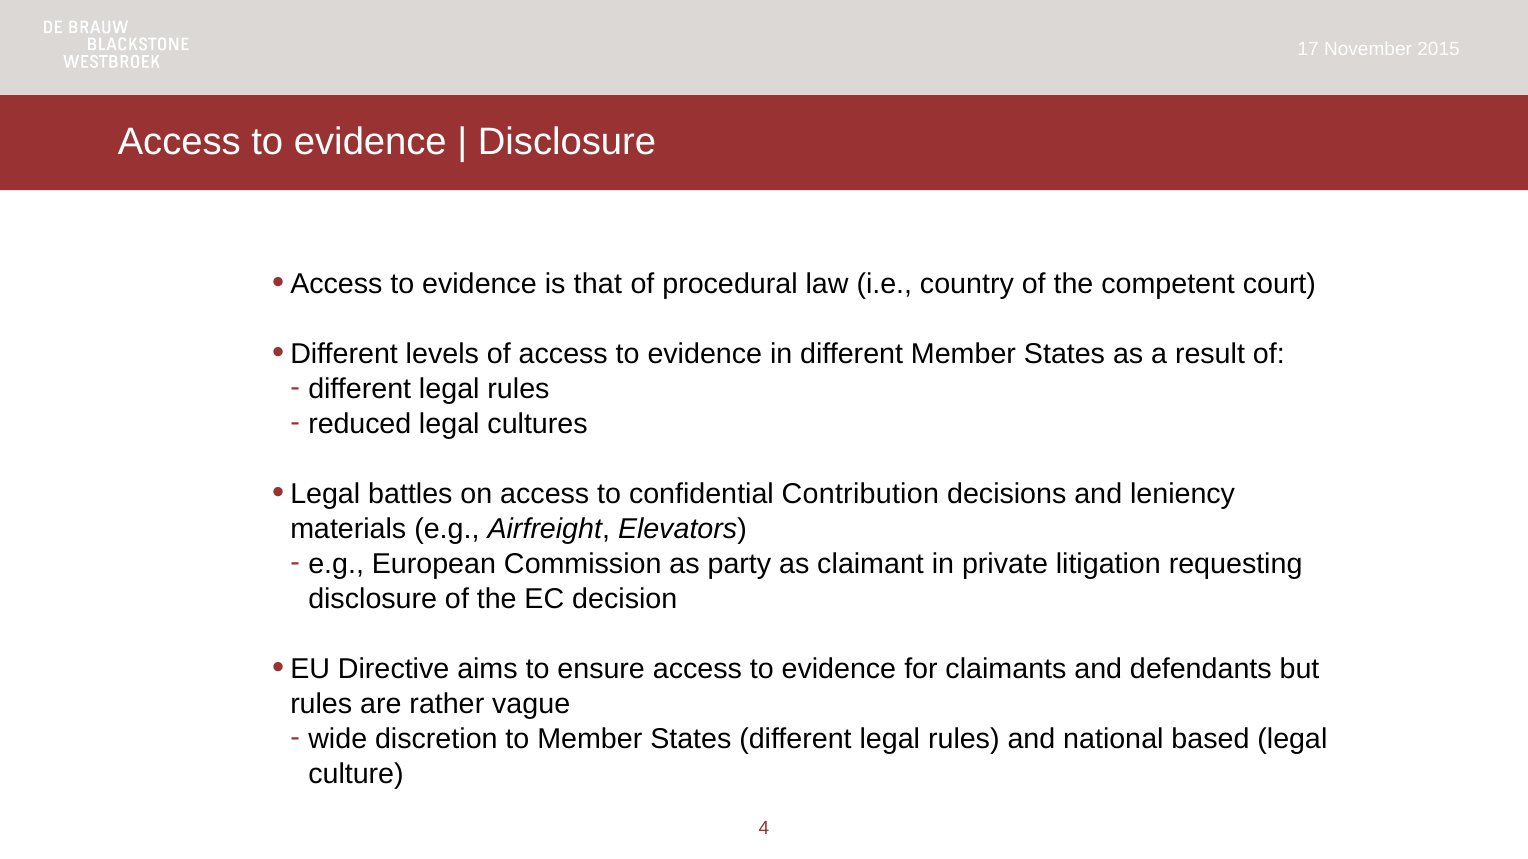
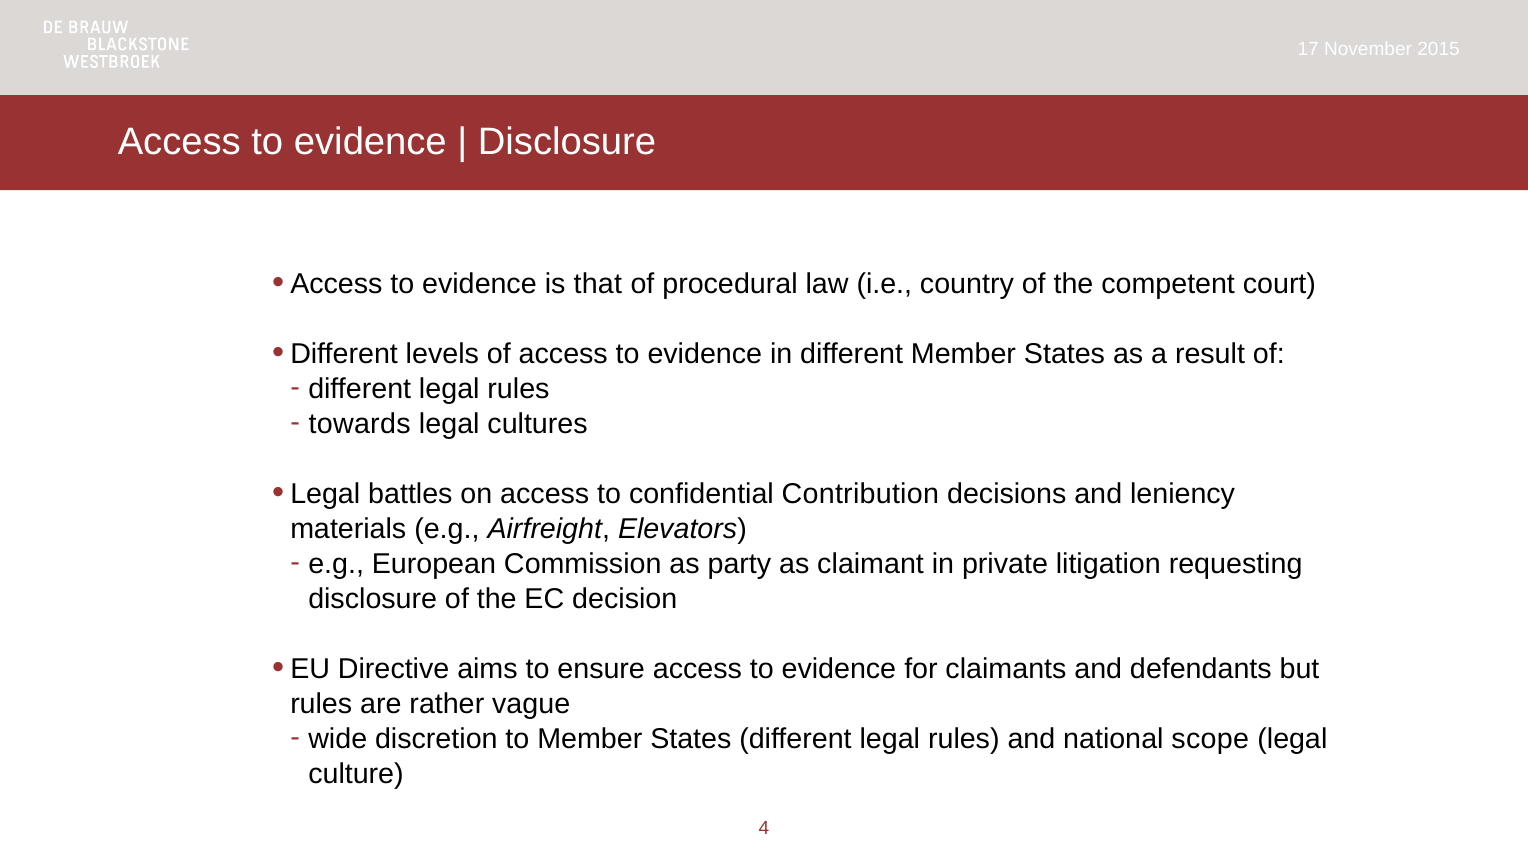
reduced: reduced -> towards
based: based -> scope
